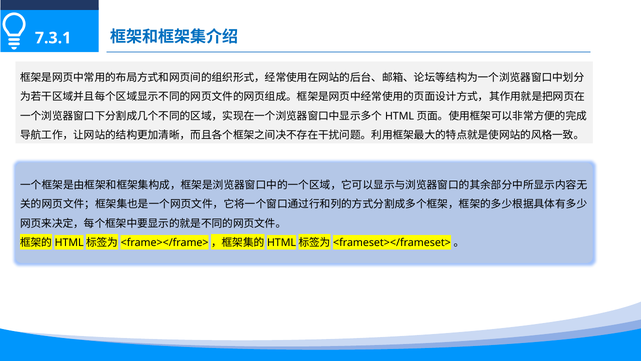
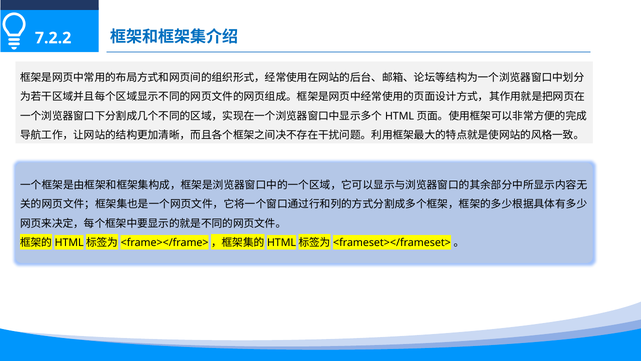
7.3.1: 7.3.1 -> 7.2.2
